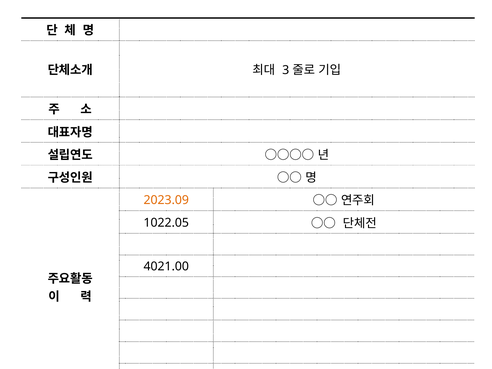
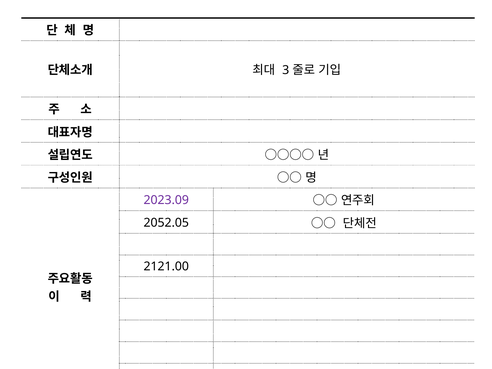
2023.09 colour: orange -> purple
1022.05: 1022.05 -> 2052.05
4021.00: 4021.00 -> 2121.00
